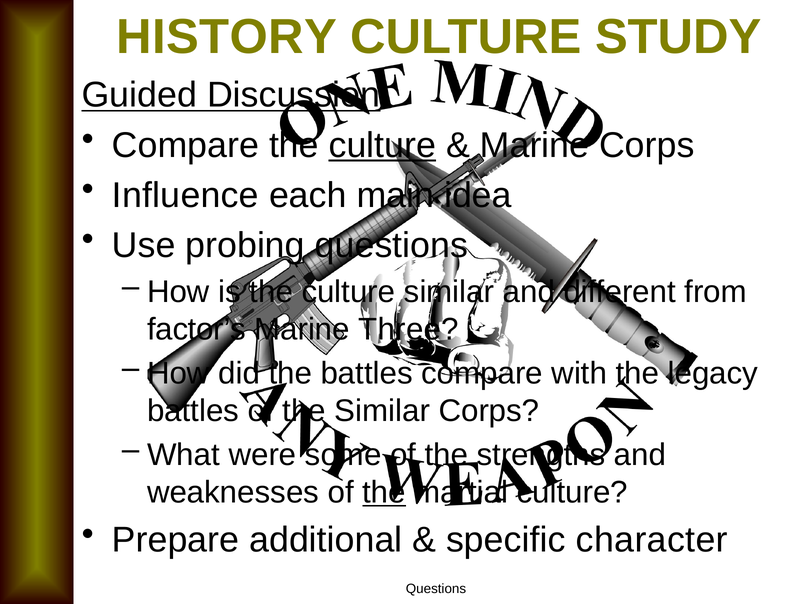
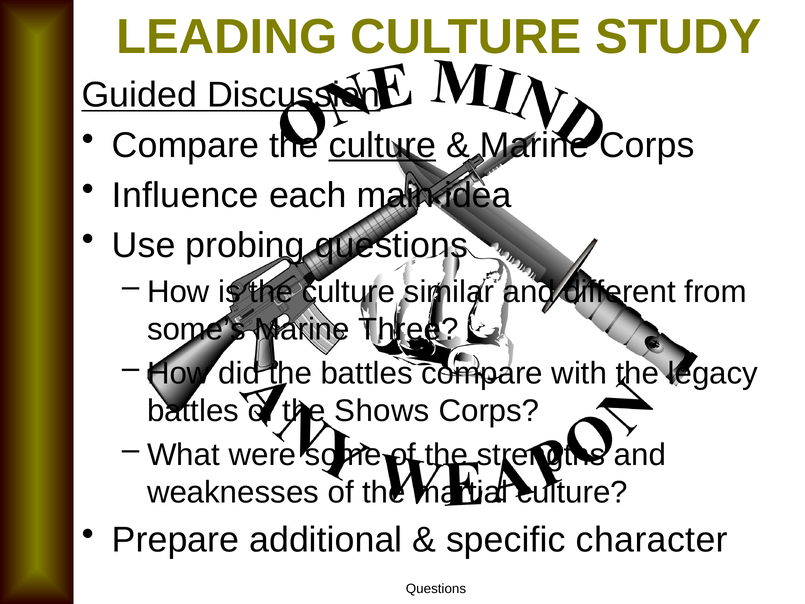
HISTORY: HISTORY -> LEADING
factor’s: factor’s -> some’s
the Similar: Similar -> Shows
the at (384, 492) underline: present -> none
